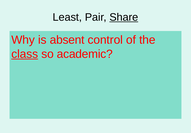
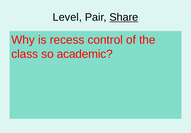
Least: Least -> Level
absent: absent -> recess
class underline: present -> none
